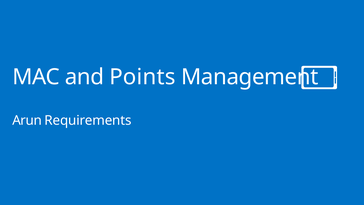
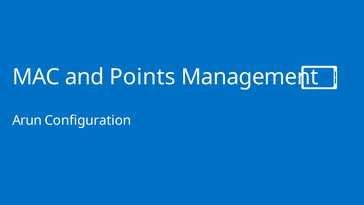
Requirements: Requirements -> Configuration
